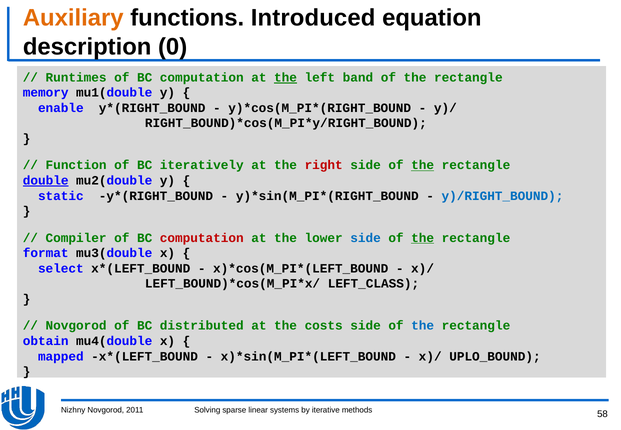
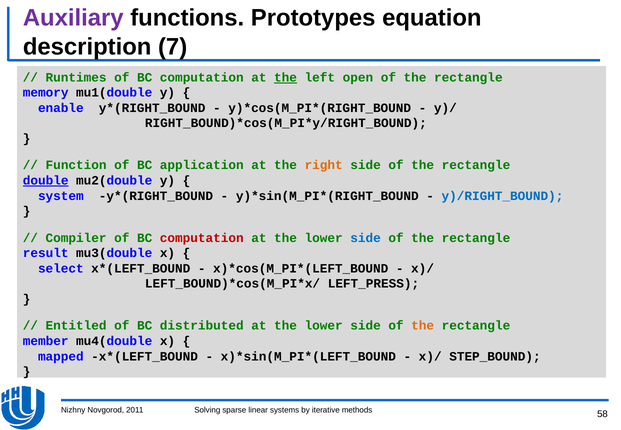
Auxiliary colour: orange -> purple
Introduced: Introduced -> Prototypes
0: 0 -> 7
band: band -> open
iteratively: iteratively -> application
right colour: red -> orange
the at (423, 165) underline: present -> none
static: static -> system
the at (423, 238) underline: present -> none
format: format -> result
LEFT_CLASS: LEFT_CLASS -> LEFT_PRESS
Novgorod at (76, 326): Novgorod -> Entitled
costs at (324, 326): costs -> lower
the at (423, 326) colour: blue -> orange
obtain: obtain -> member
UPLO_BOUND: UPLO_BOUND -> STEP_BOUND
